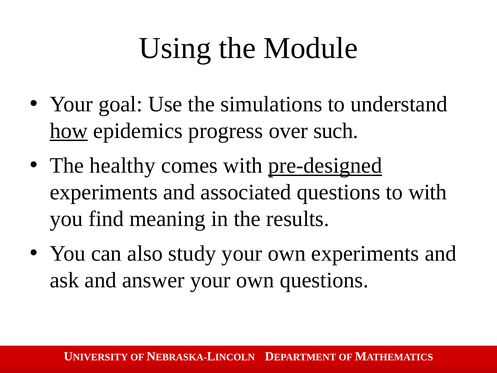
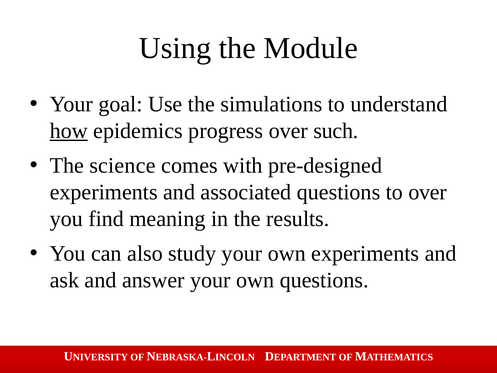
healthy: healthy -> science
pre-designed underline: present -> none
to with: with -> over
